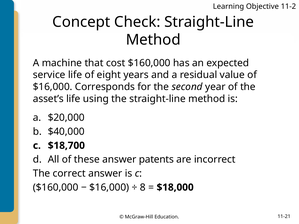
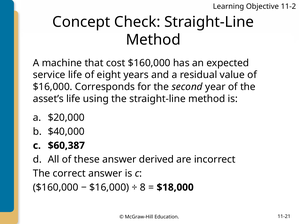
$18,700: $18,700 -> $60,387
patents: patents -> derived
